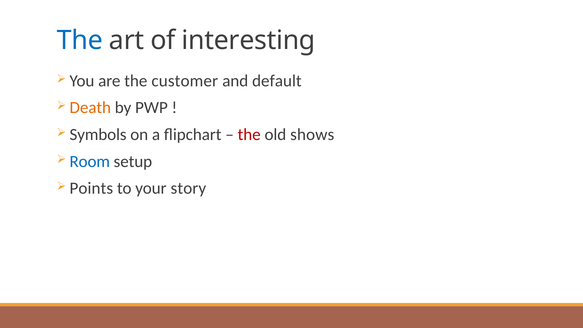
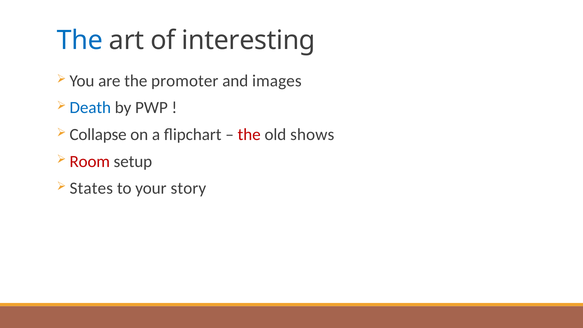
customer: customer -> promoter
default: default -> images
Death colour: orange -> blue
Symbols: Symbols -> Collapse
Room colour: blue -> red
Points: Points -> States
